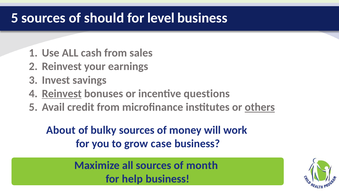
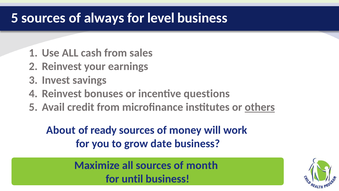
should: should -> always
Reinvest at (62, 93) underline: present -> none
bulky: bulky -> ready
case: case -> date
help: help -> until
